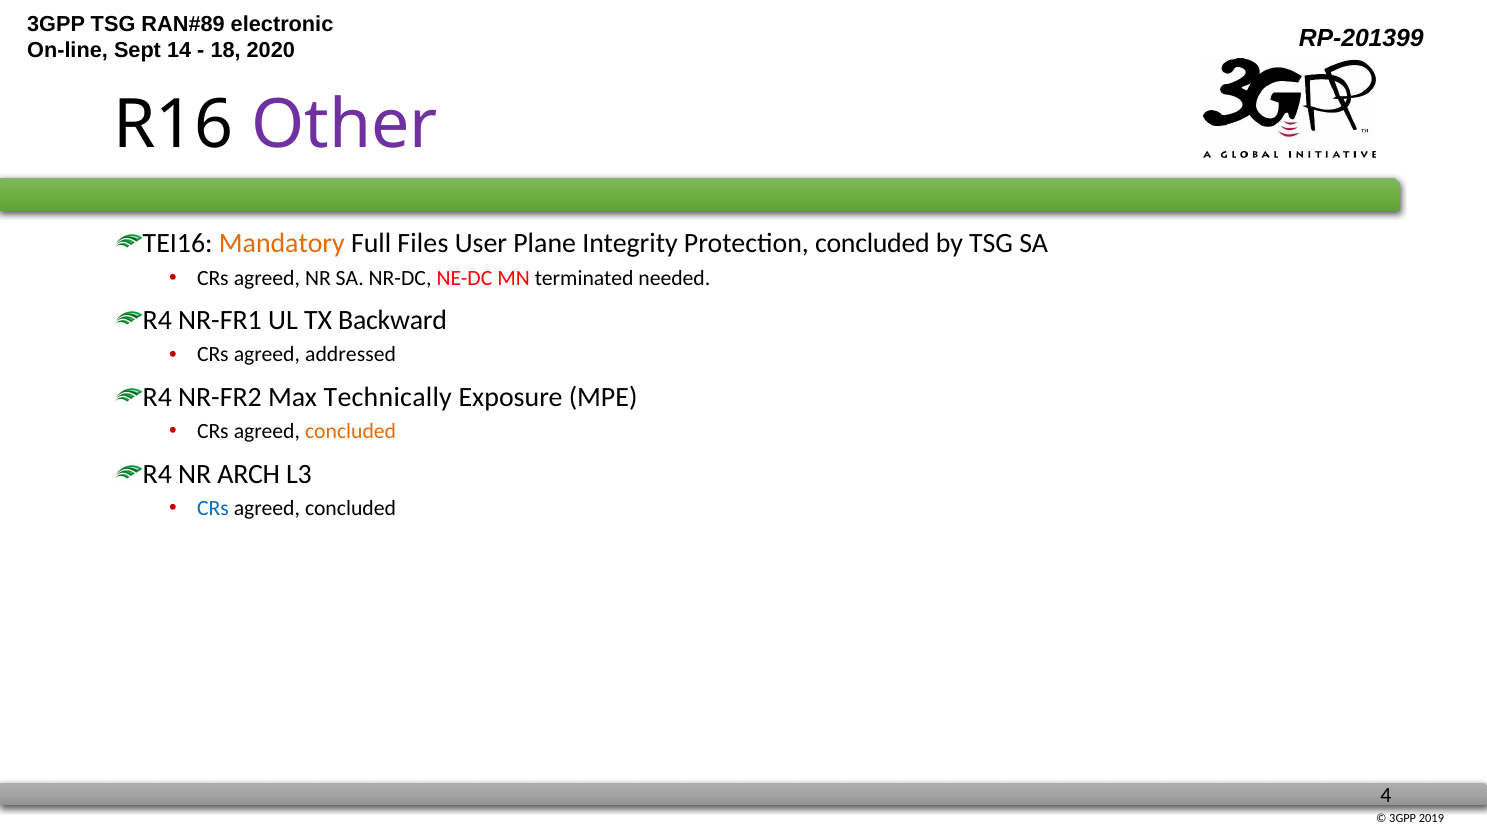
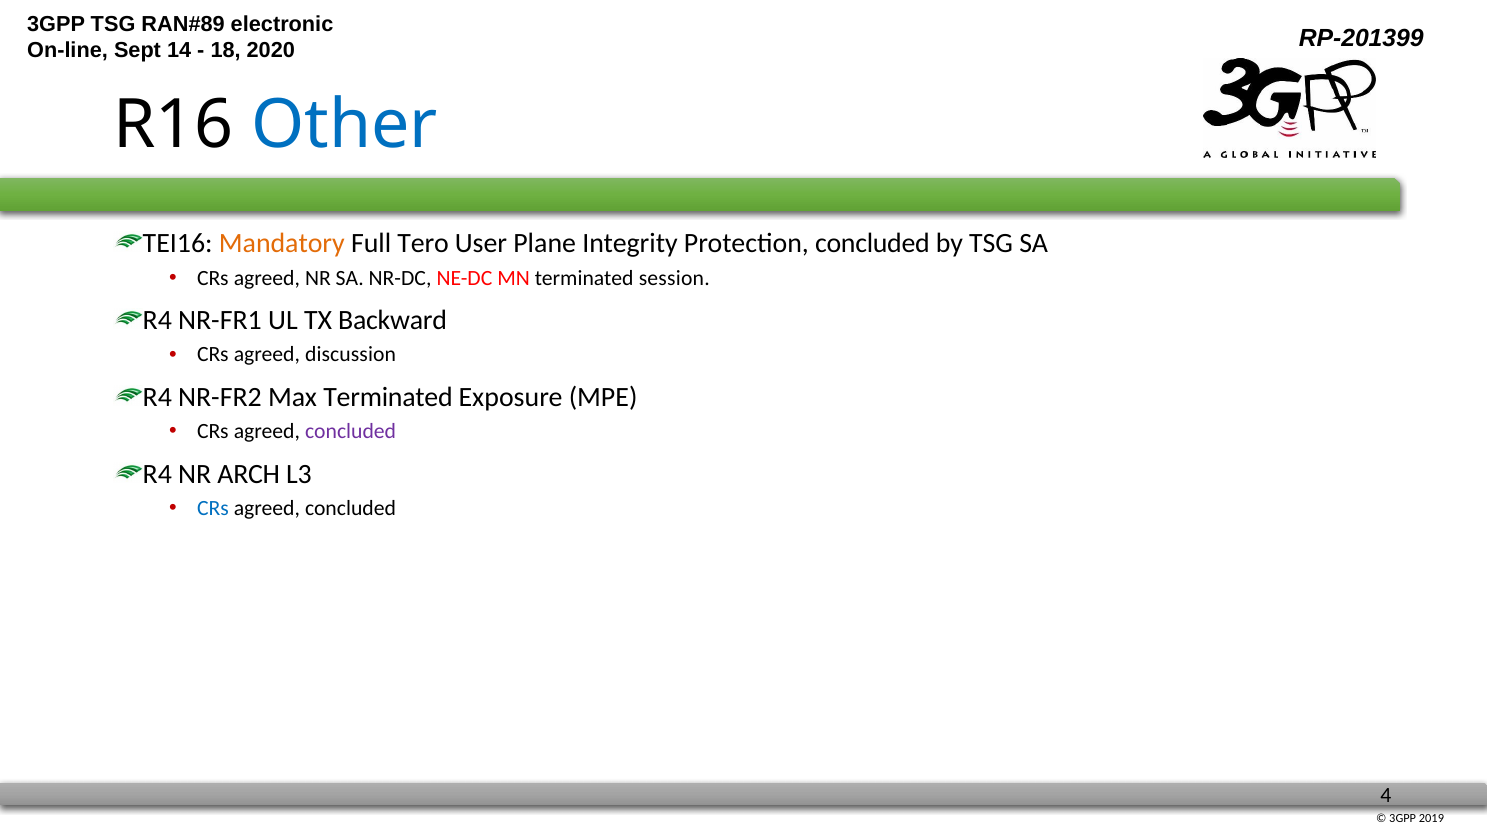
Other colour: purple -> blue
Files: Files -> Tero
needed: needed -> session
addressed: addressed -> discussion
Max Technically: Technically -> Terminated
concluded at (351, 431) colour: orange -> purple
